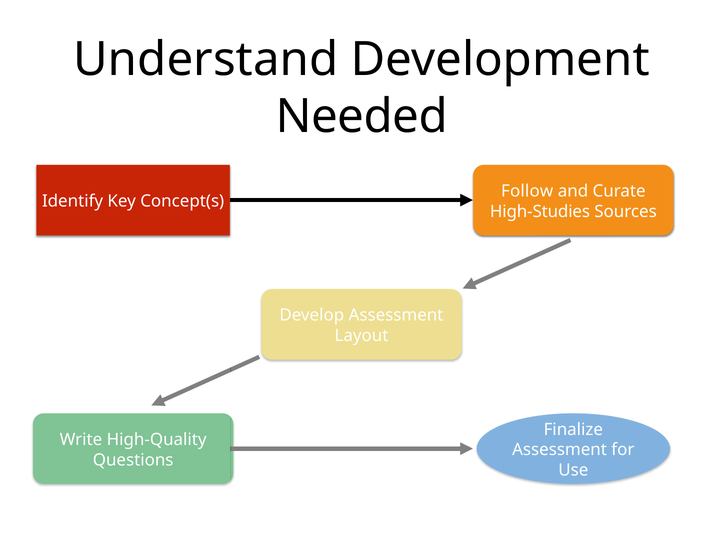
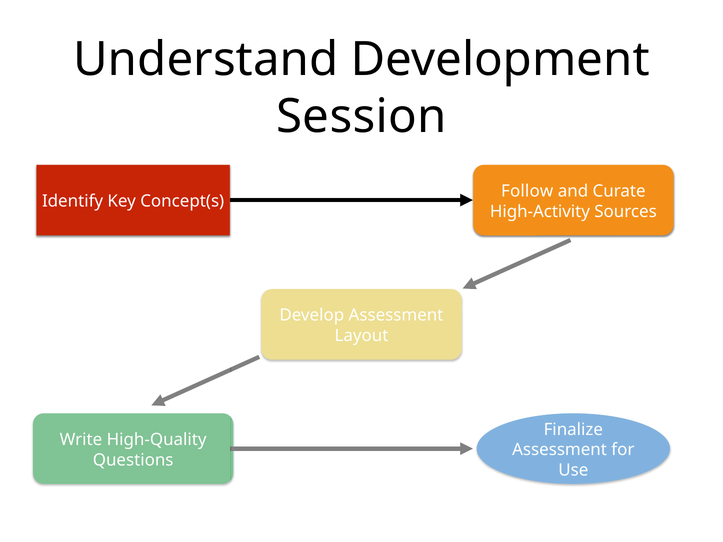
Needed: Needed -> Session
High-Studies: High-Studies -> High-Activity
